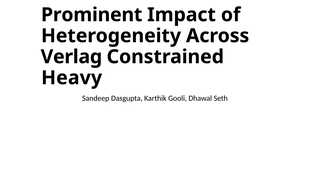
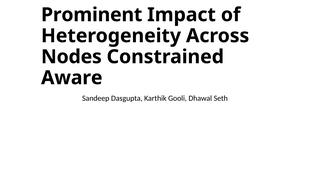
Verlag: Verlag -> Nodes
Heavy: Heavy -> Aware
